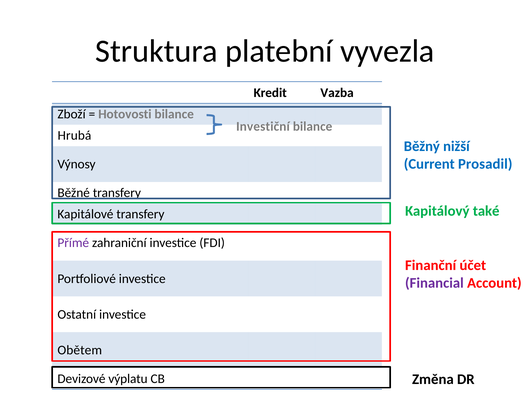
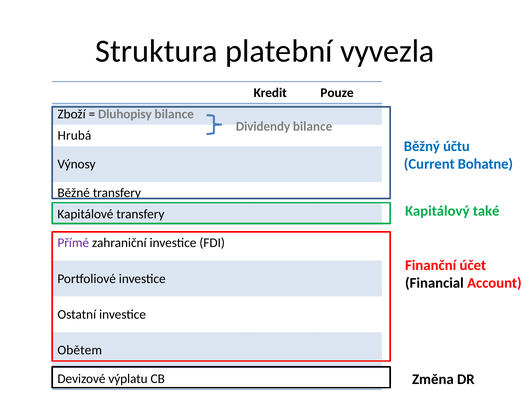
Vazba: Vazba -> Pouze
Hotovosti: Hotovosti -> Dluhopisy
Investiční: Investiční -> Dividendy
nižší: nižší -> účtu
Prosadil: Prosadil -> Bohatne
Financial colour: purple -> black
